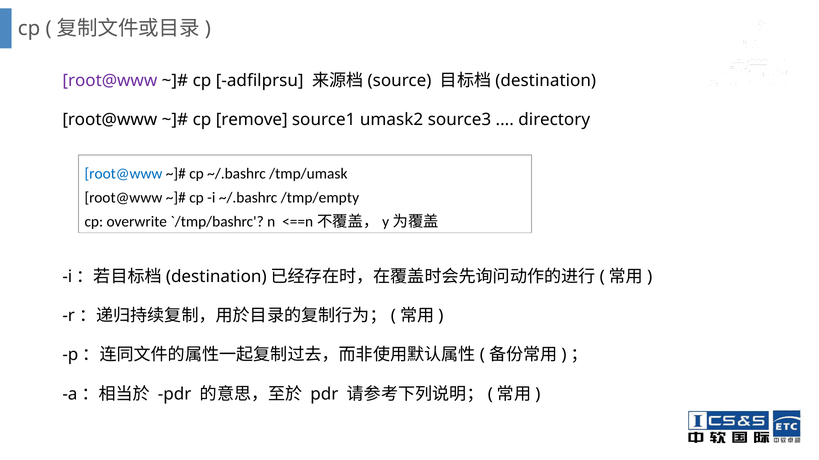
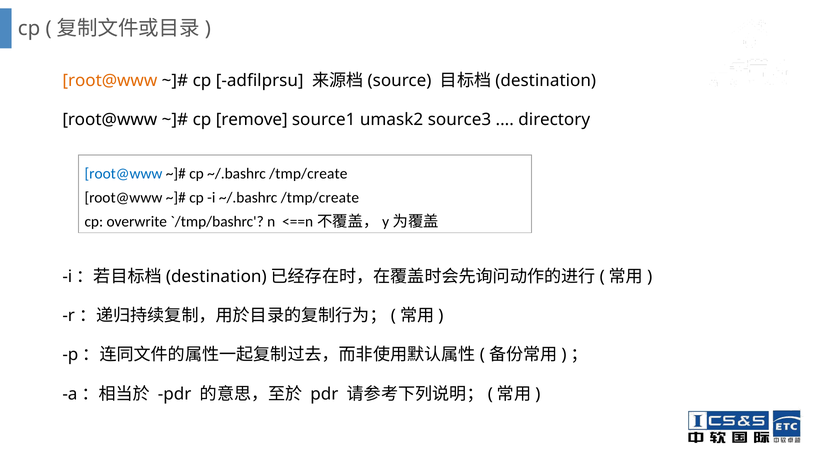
root@www at (110, 81) colour: purple -> orange
cp ~/.bashrc /tmp/umask: /tmp/umask -> /tmp/create
i ~/.bashrc /tmp/empty: /tmp/empty -> /tmp/create
